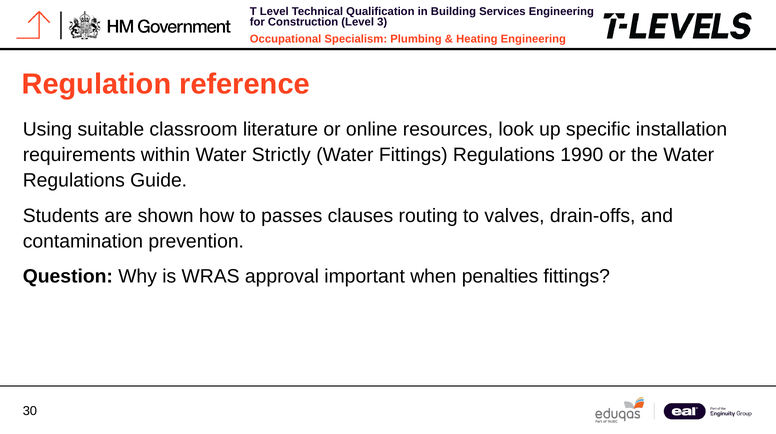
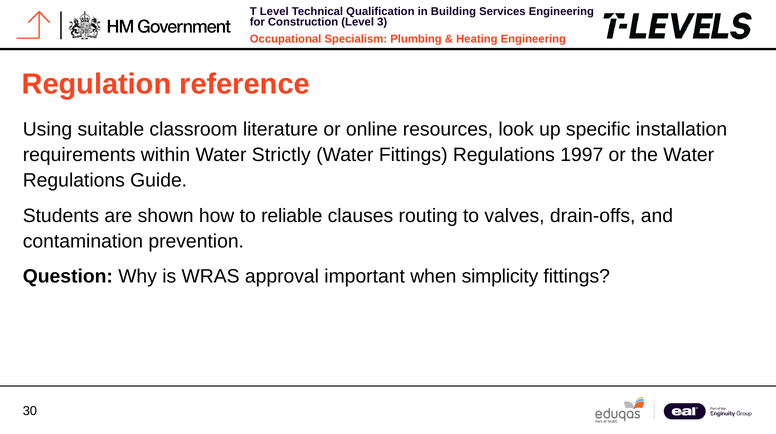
1990: 1990 -> 1997
passes: passes -> reliable
penalties: penalties -> simplicity
